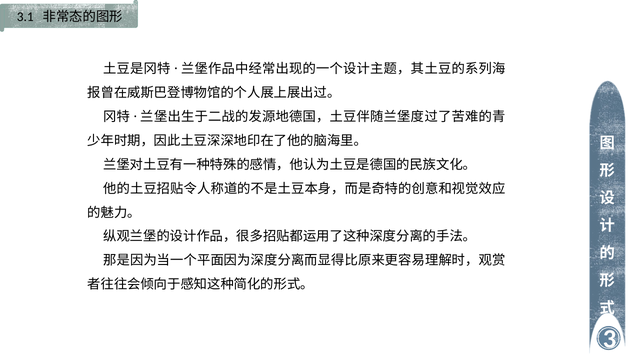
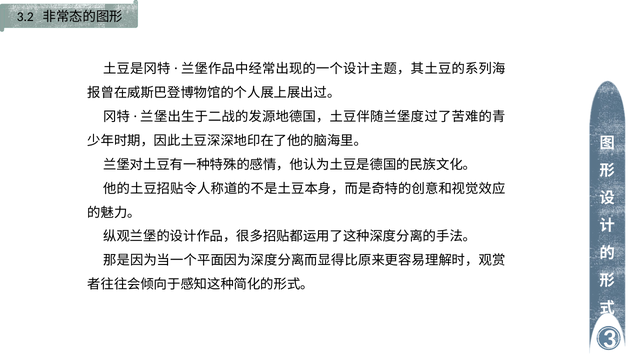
3.1: 3.1 -> 3.2
